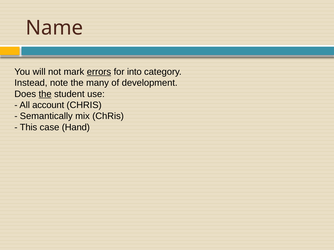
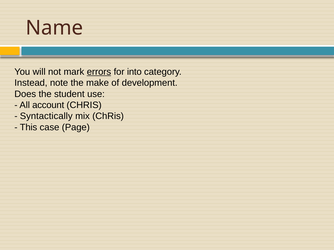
many: many -> make
the at (45, 94) underline: present -> none
Semantically: Semantically -> Syntactically
Hand: Hand -> Page
